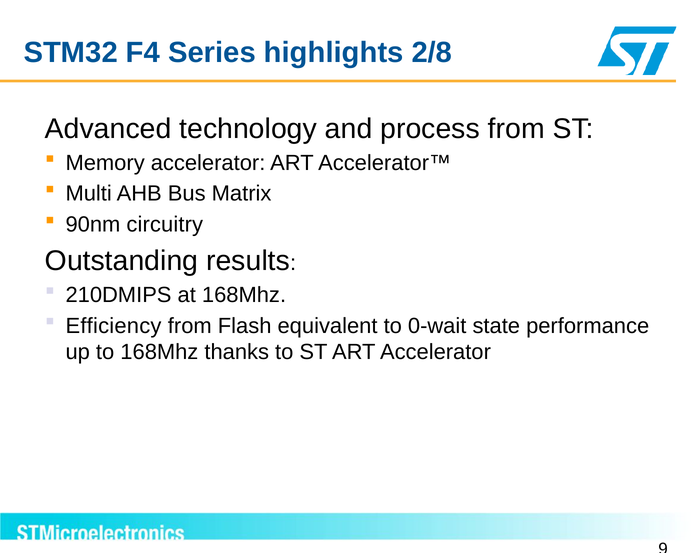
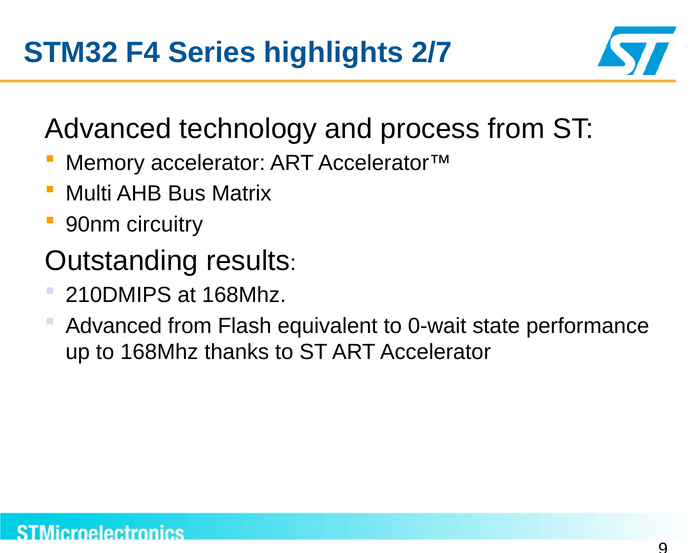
2/8: 2/8 -> 2/7
Efficiency at (114, 326): Efficiency -> Advanced
